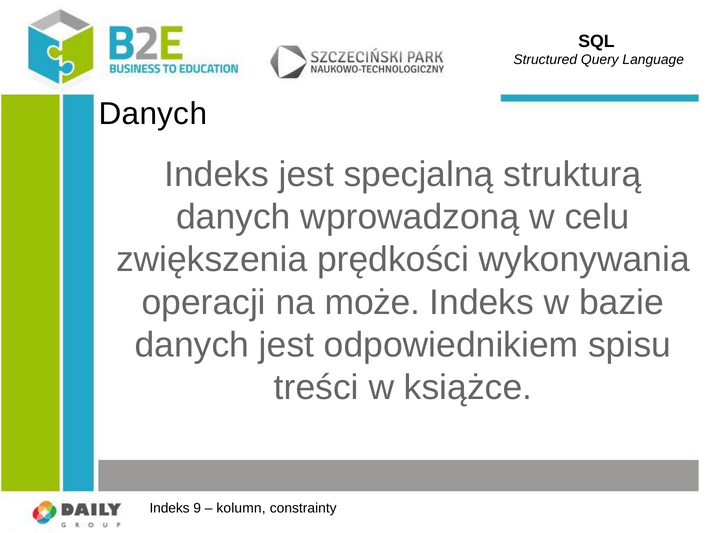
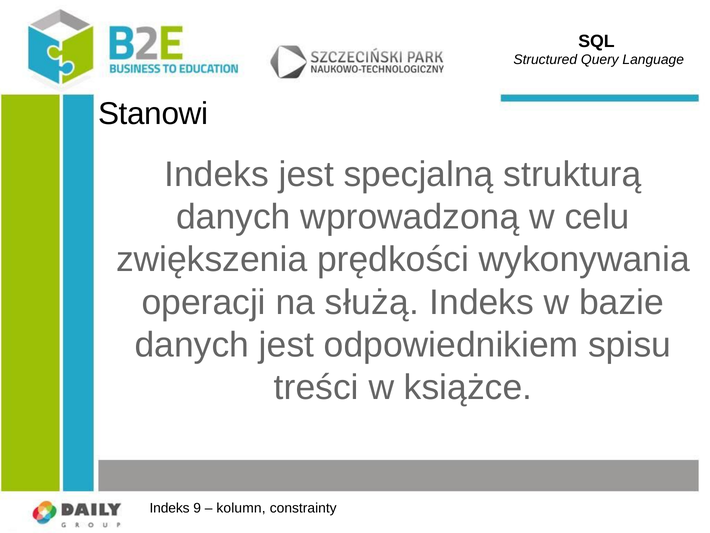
Danych at (153, 114): Danych -> Stanowi
może: może -> służą
